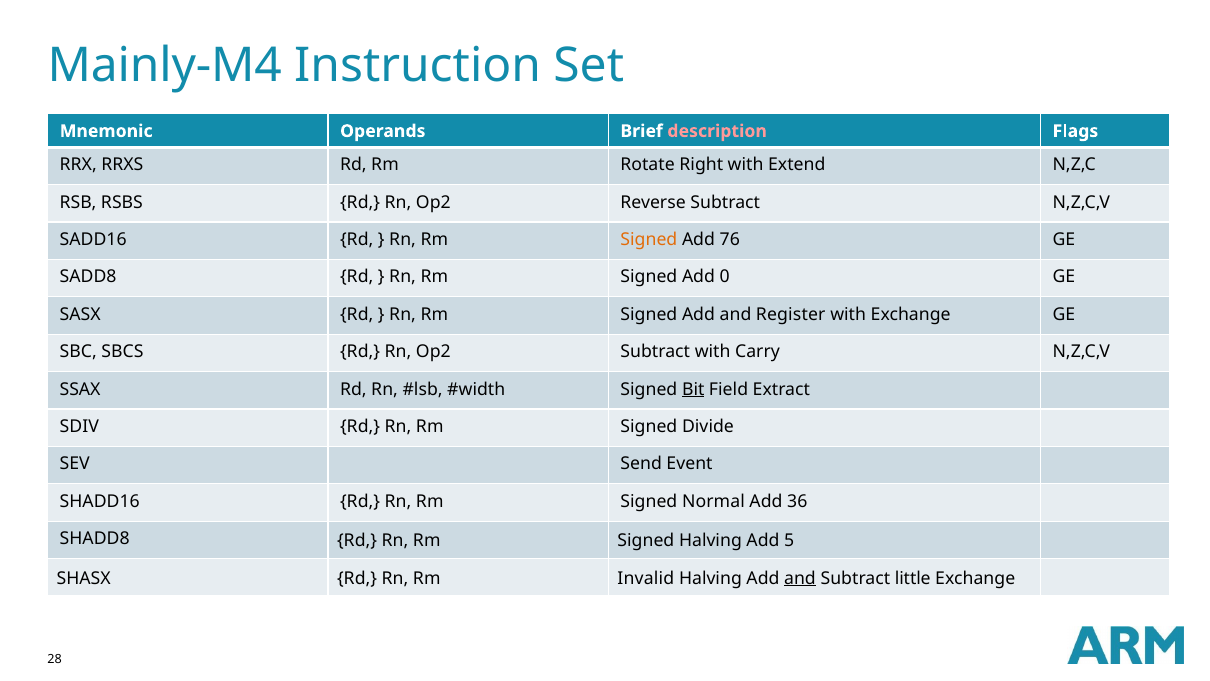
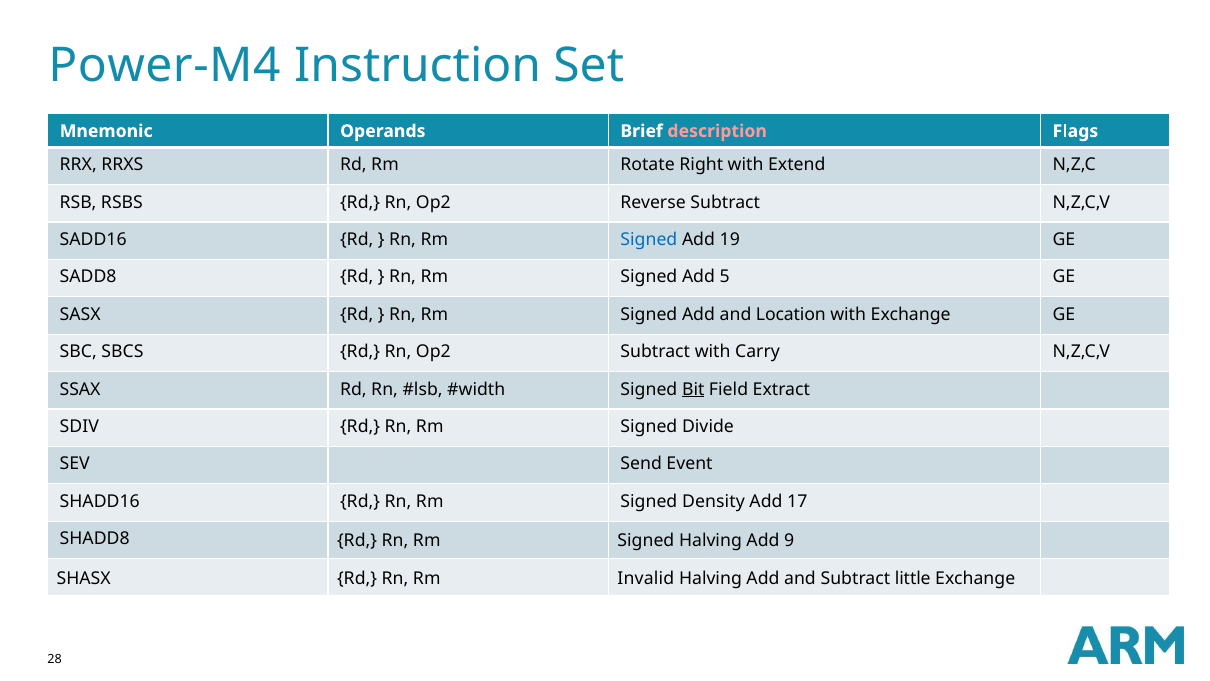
Mainly-M4: Mainly-M4 -> Power-M4
Signed at (649, 240) colour: orange -> blue
76: 76 -> 19
0: 0 -> 5
Register: Register -> Location
Normal: Normal -> Density
36: 36 -> 17
5: 5 -> 9
and at (800, 578) underline: present -> none
